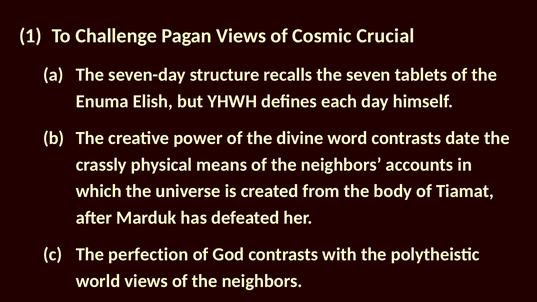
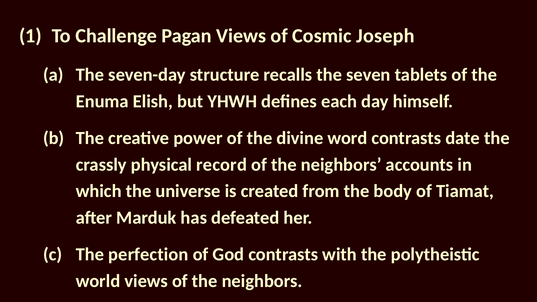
Crucial: Crucial -> Joseph
means: means -> record
